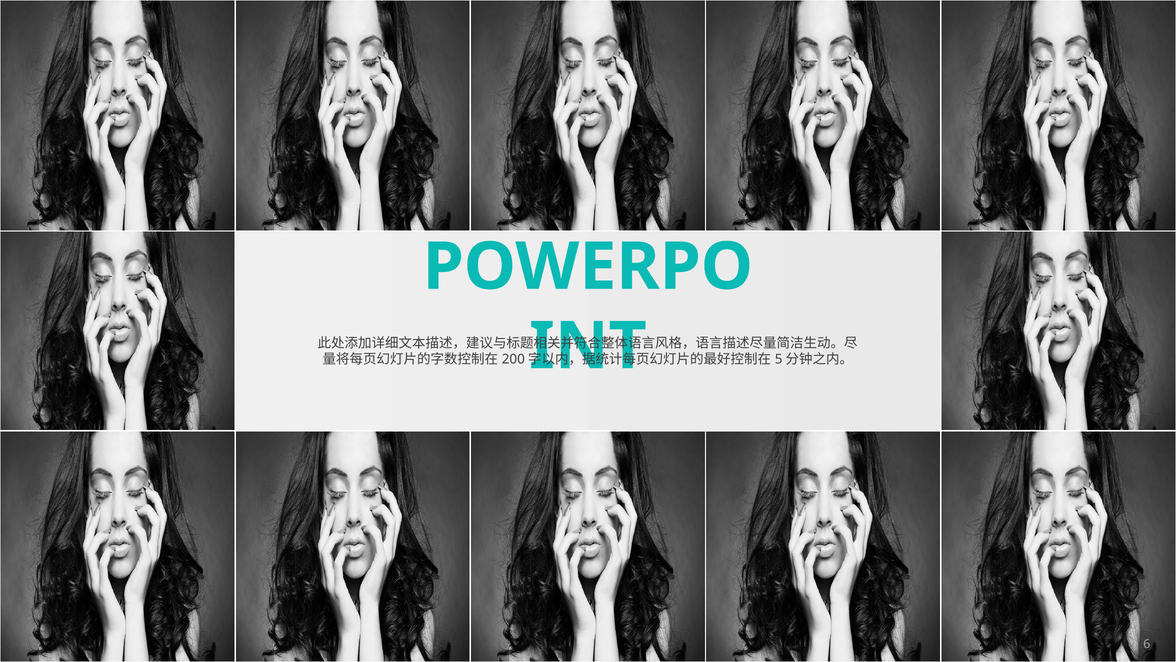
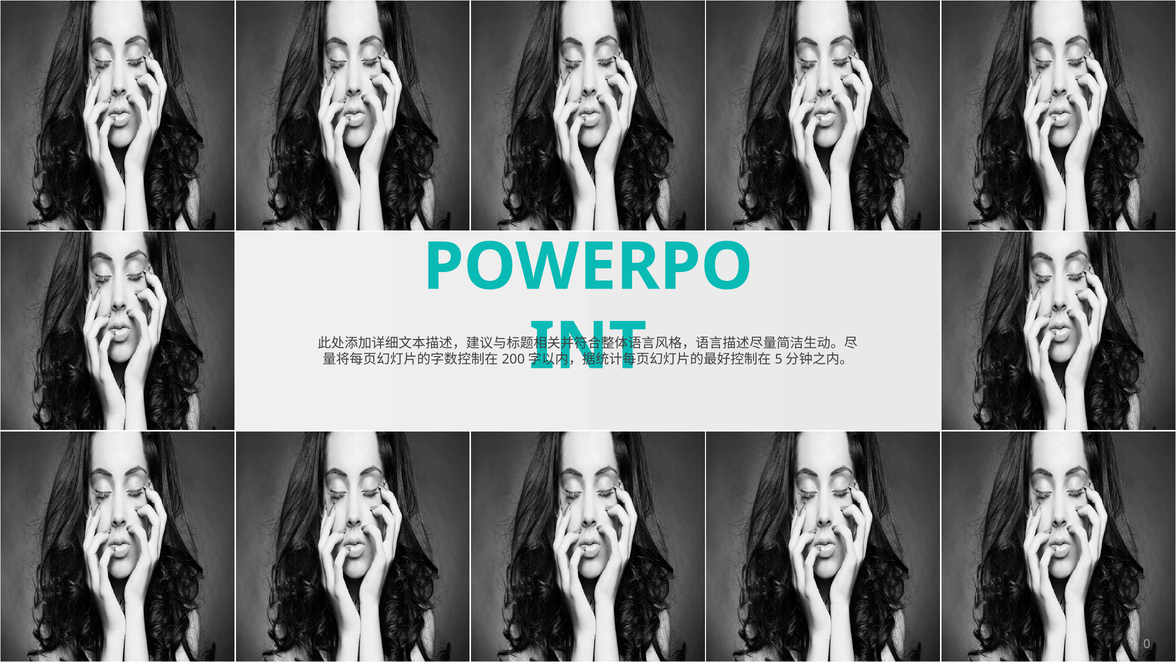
6: 6 -> 0
